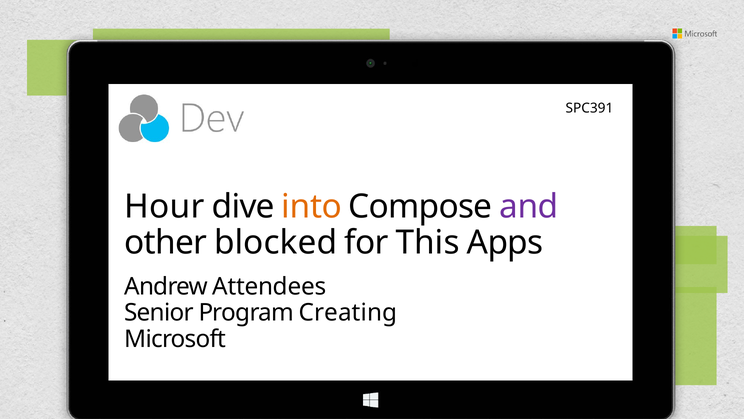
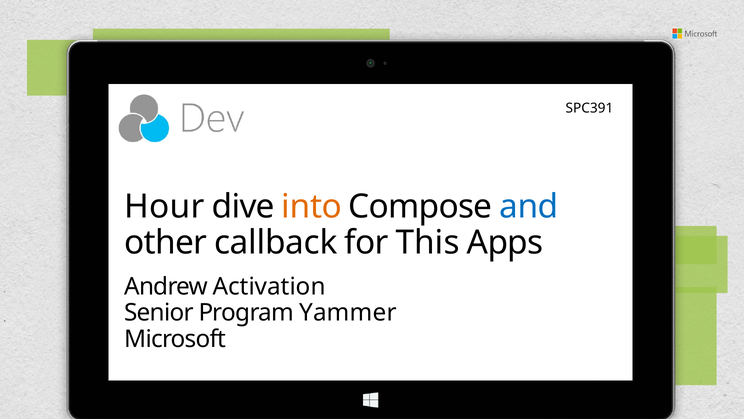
and colour: purple -> blue
blocked: blocked -> callback
Attendees: Attendees -> Activation
Creating: Creating -> Yammer
